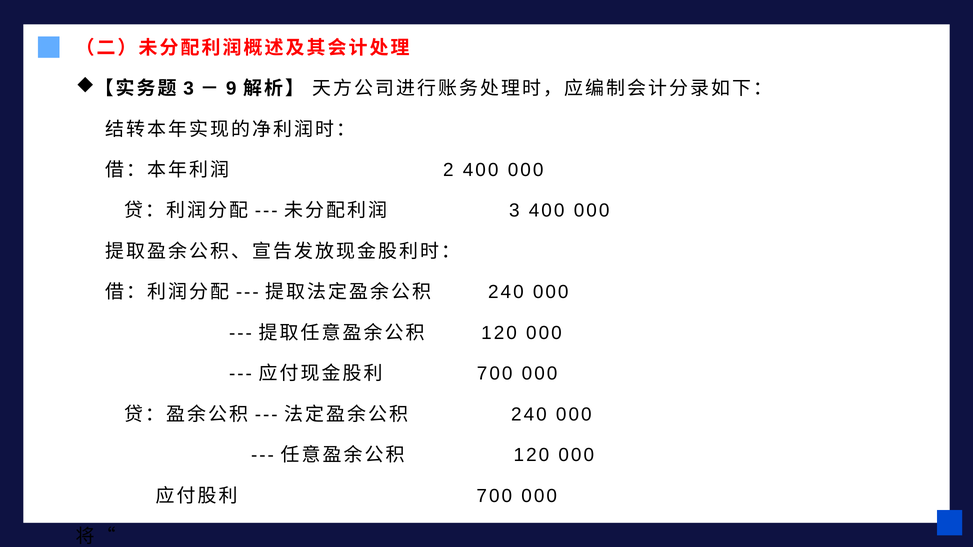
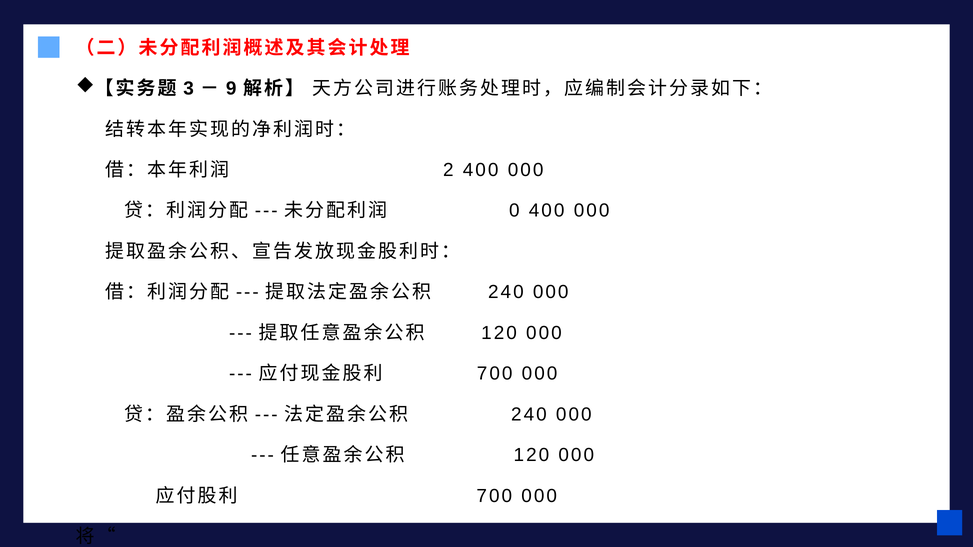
3 at (514, 211): 3 -> 0
